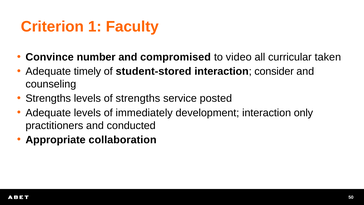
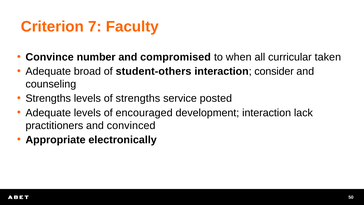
1: 1 -> 7
video: video -> when
timely: timely -> broad
student-stored: student-stored -> student-others
immediately: immediately -> encouraged
only: only -> lack
conducted: conducted -> convinced
collaboration: collaboration -> electronically
